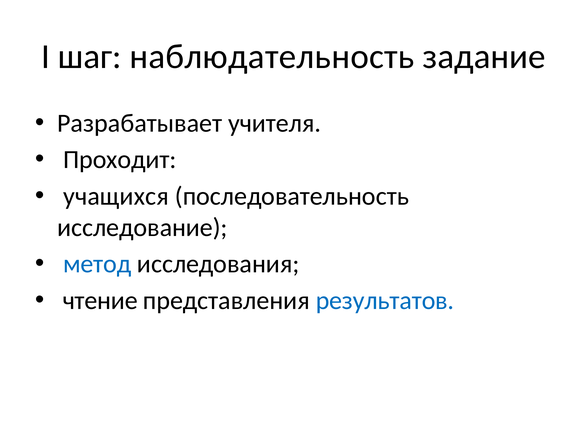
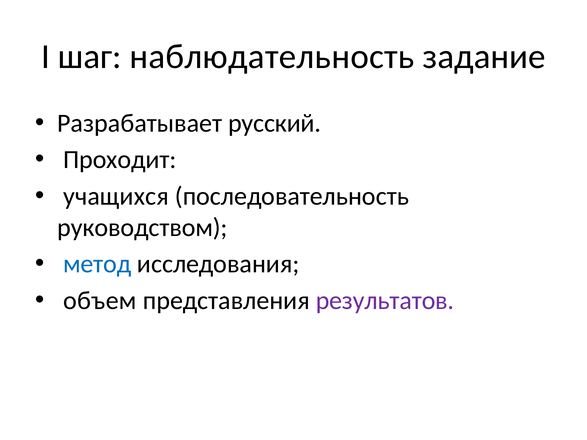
учителя: учителя -> русский
исследование: исследование -> руководством
чтение: чтение -> объем
результатов colour: blue -> purple
